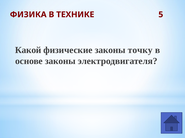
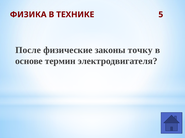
Какой: Какой -> После
основе законы: законы -> термин
